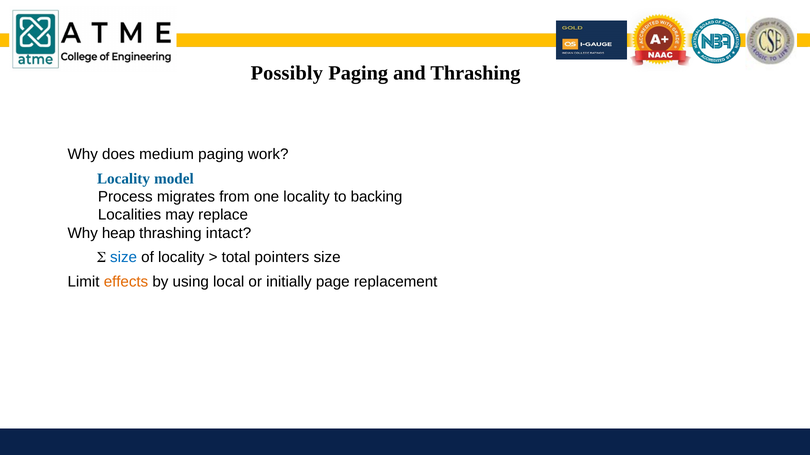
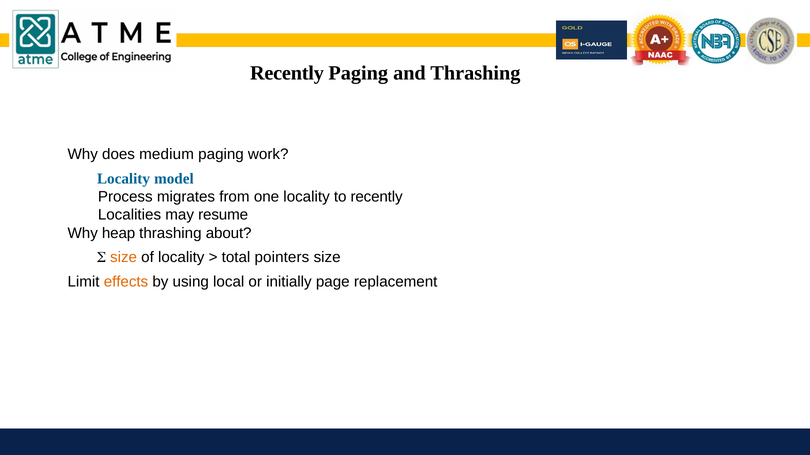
Possibly at (287, 73): Possibly -> Recently
to backing: backing -> recently
replace: replace -> resume
intact: intact -> about
size at (124, 258) colour: blue -> orange
